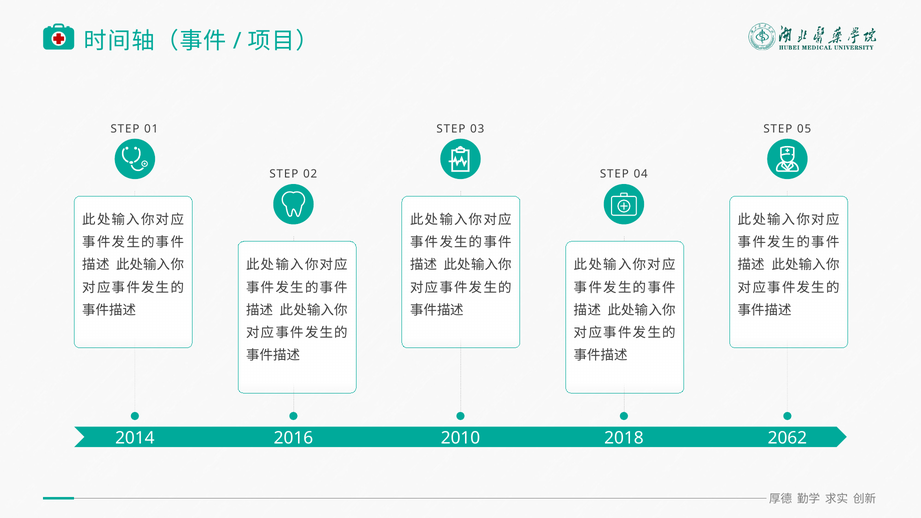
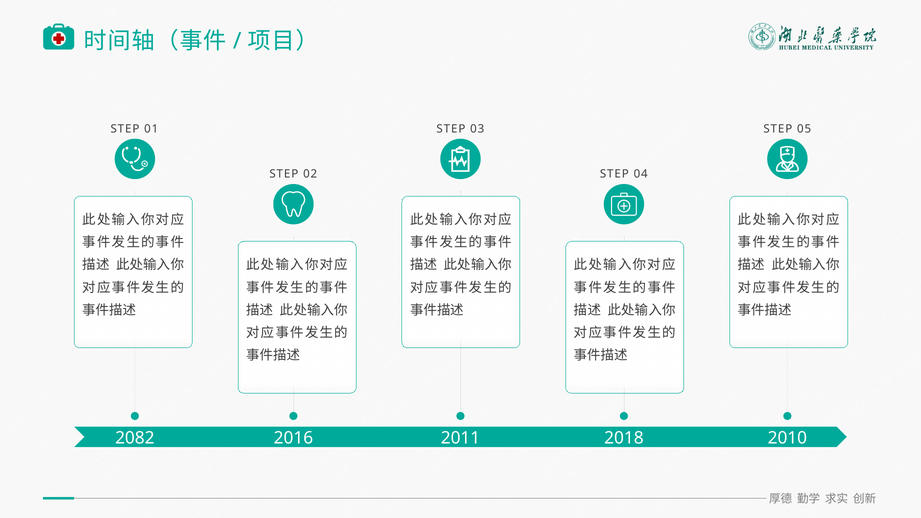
2014: 2014 -> 2082
2010: 2010 -> 2011
2062: 2062 -> 2010
